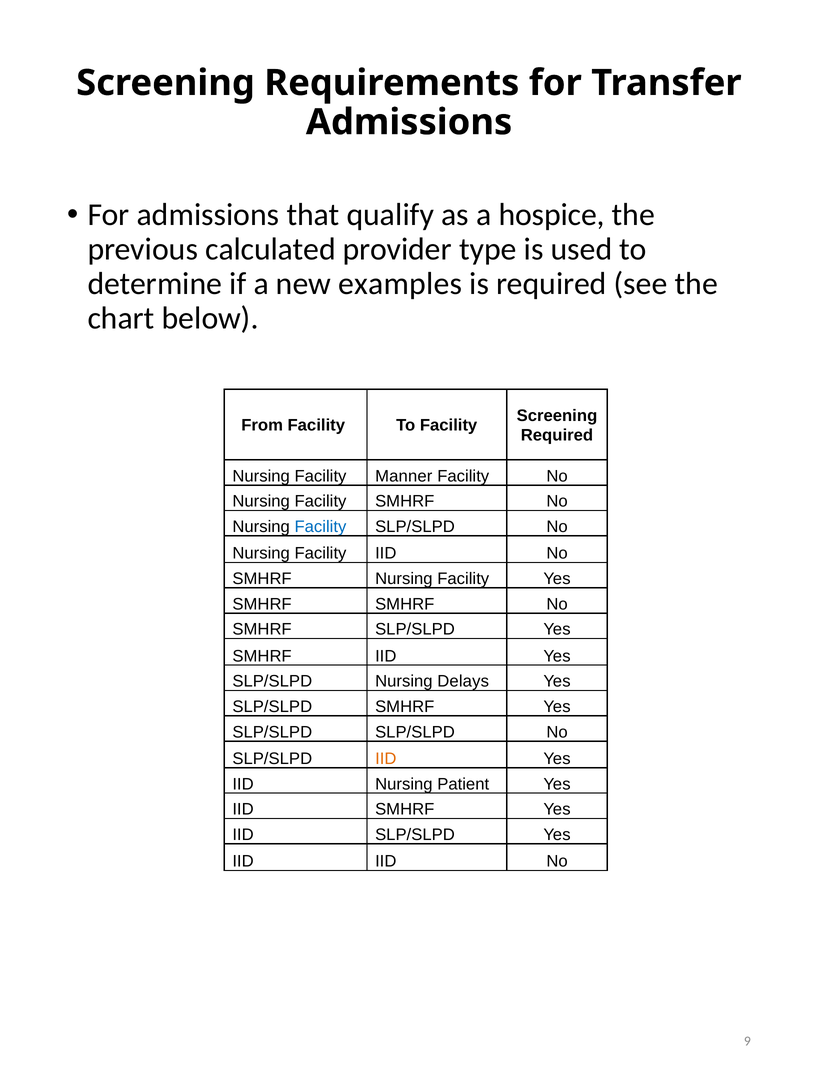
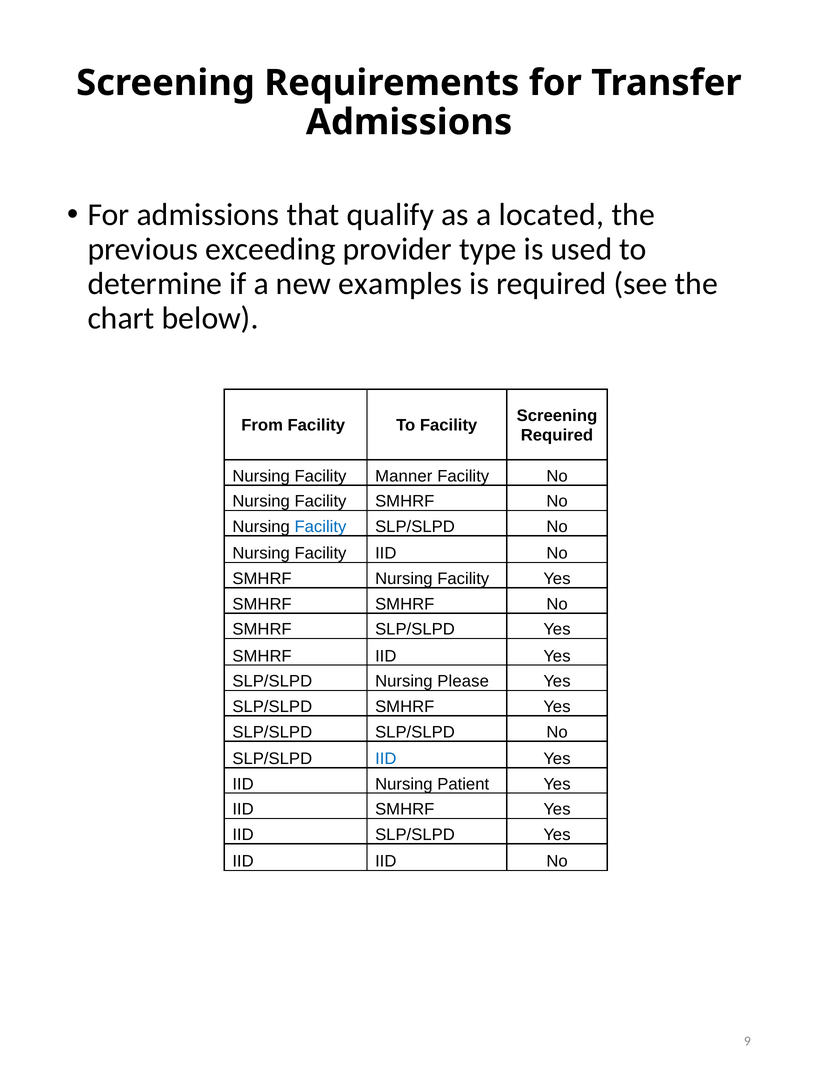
hospice: hospice -> located
calculated: calculated -> exceeding
Delays: Delays -> Please
IID at (386, 759) colour: orange -> blue
